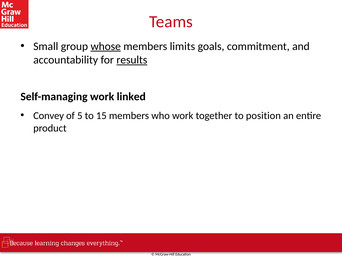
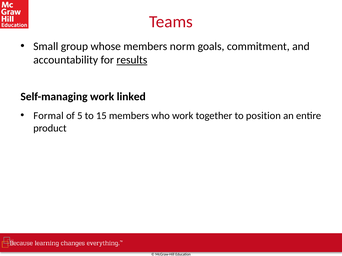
whose underline: present -> none
limits: limits -> norm
Convey: Convey -> Formal
